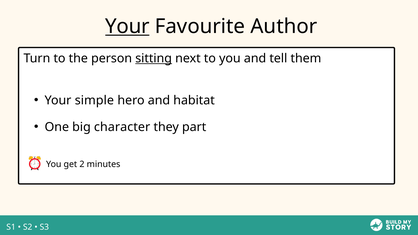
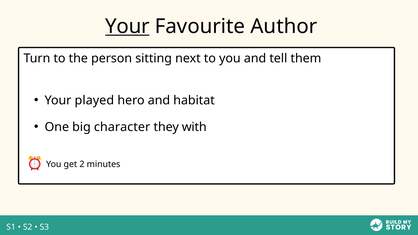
sitting underline: present -> none
simple: simple -> played
part: part -> with
